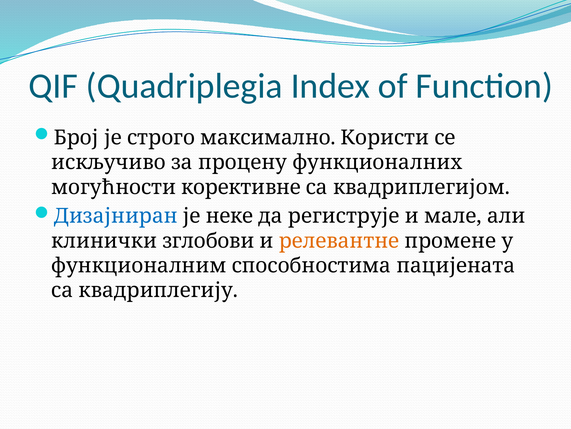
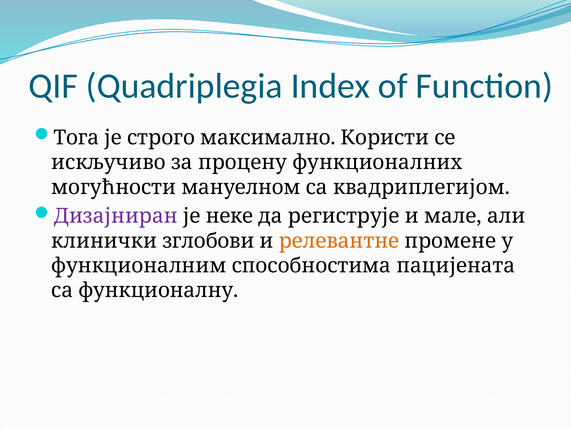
Број: Број -> Тога
корективне: корективне -> мануелном
Дизајниран colour: blue -> purple
квадриплегију: квадриплегију -> функционалну
